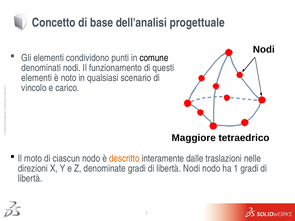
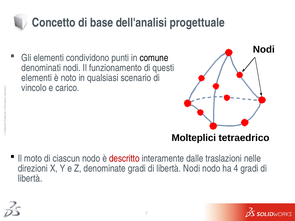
Maggiore: Maggiore -> Molteplici
descritto colour: orange -> red
1: 1 -> 4
